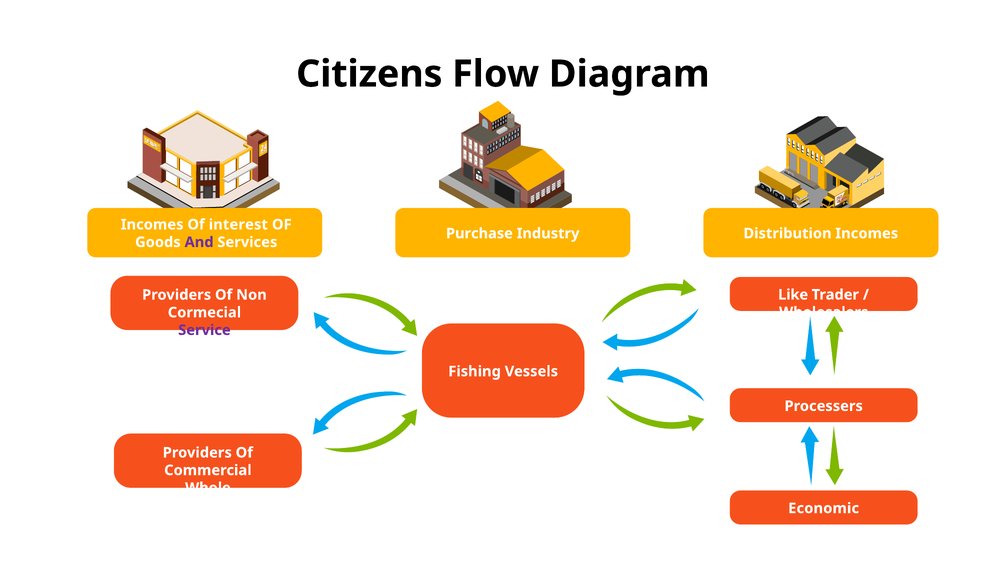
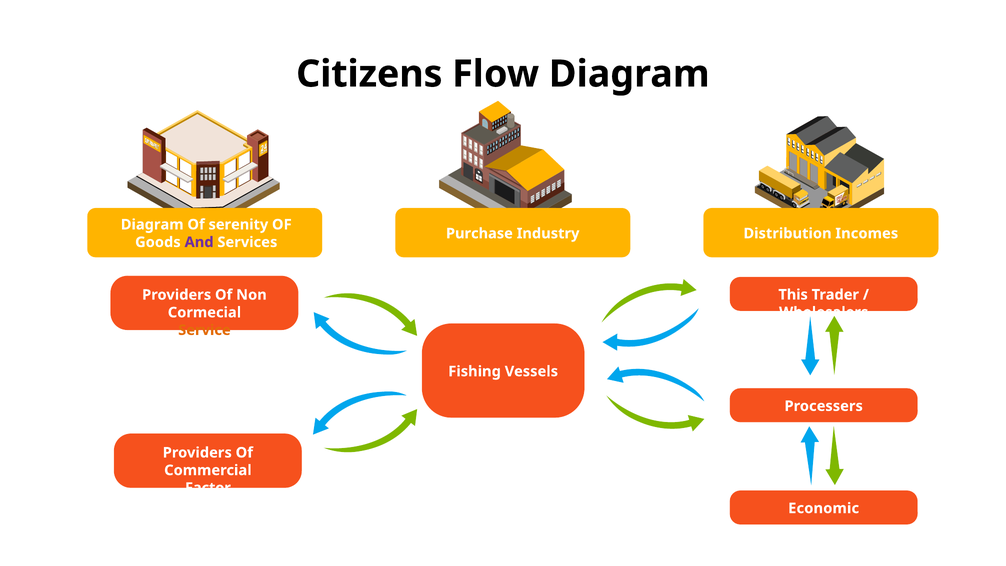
Incomes at (152, 225): Incomes -> Diagram
interest: interest -> serenity
Like: Like -> This
Service colour: purple -> orange
Whole: Whole -> Factor
